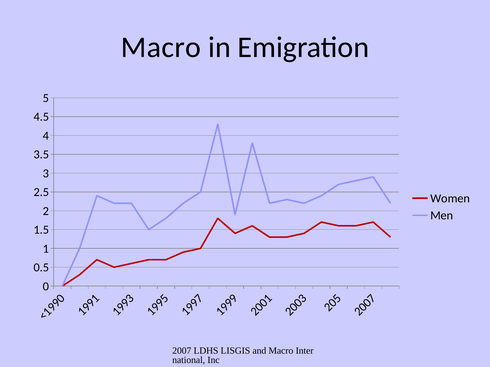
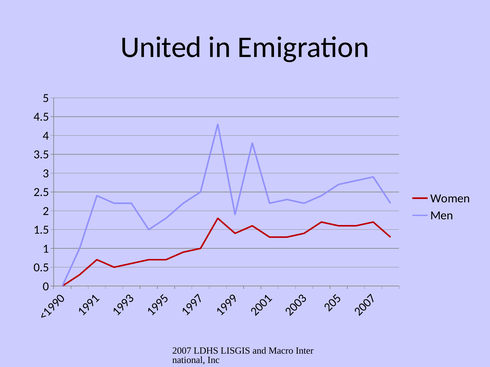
Macro at (161, 47): Macro -> United
